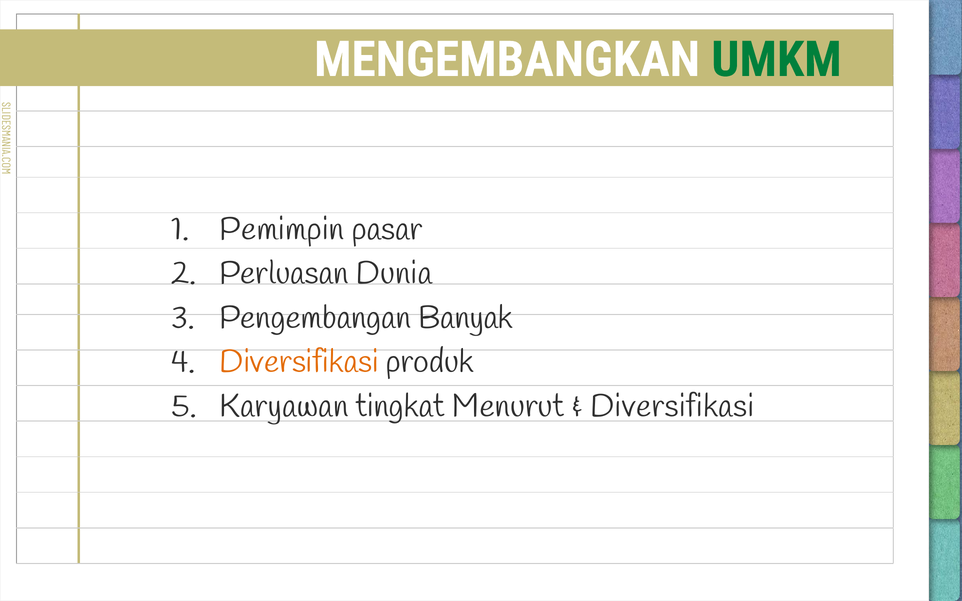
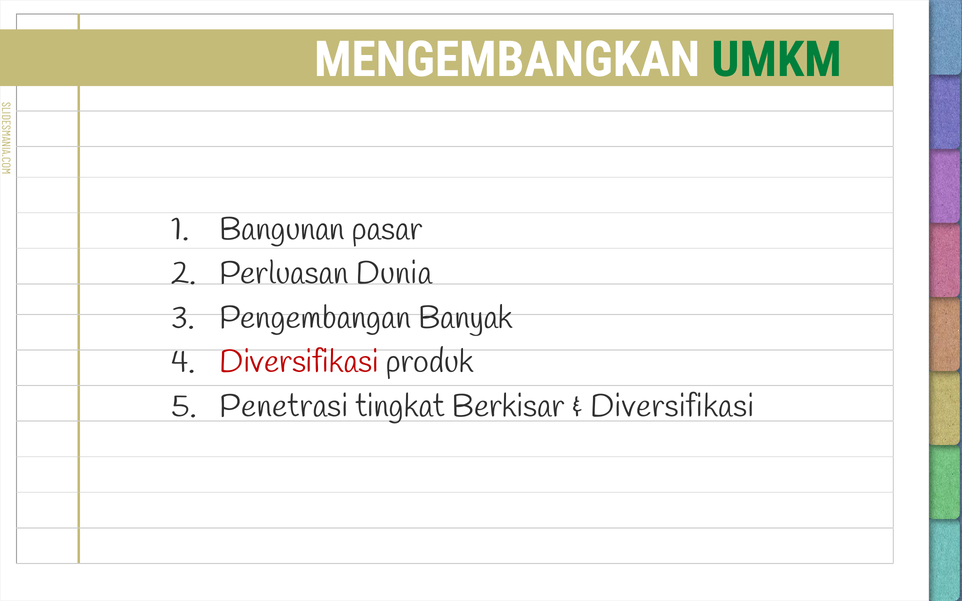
Pemimpin: Pemimpin -> Bangunan
Diversifikasi at (299, 362) colour: orange -> red
Karyawan: Karyawan -> Penetrasi
Menurut: Menurut -> Berkisar
